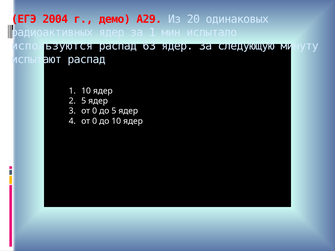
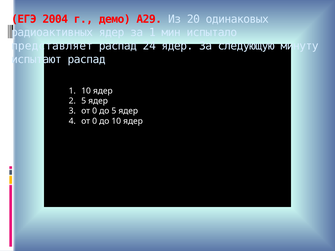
используются: используются -> представляет
63: 63 -> 24
